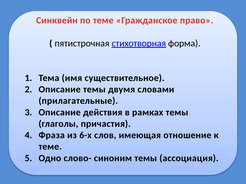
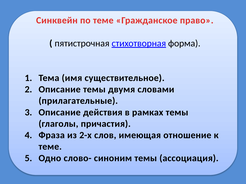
6-х: 6-х -> 2-х
